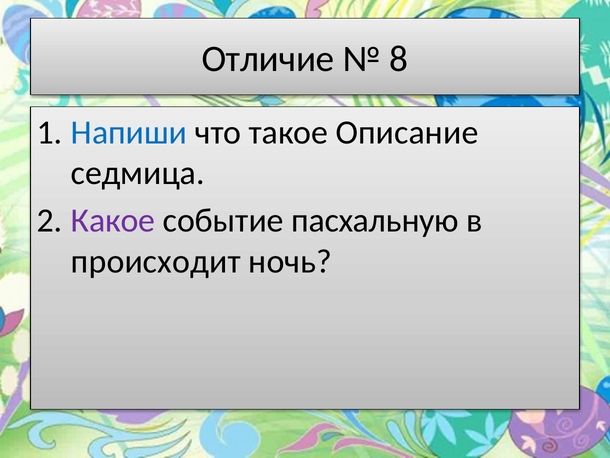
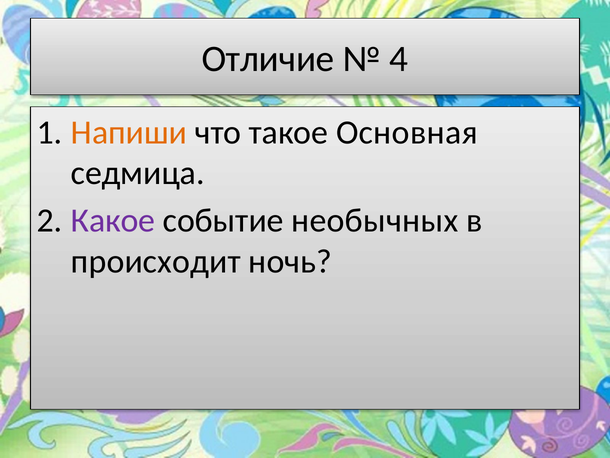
8: 8 -> 4
Напиши colour: blue -> orange
Описание: Описание -> Основная
пасхальную: пасхальную -> необычных
